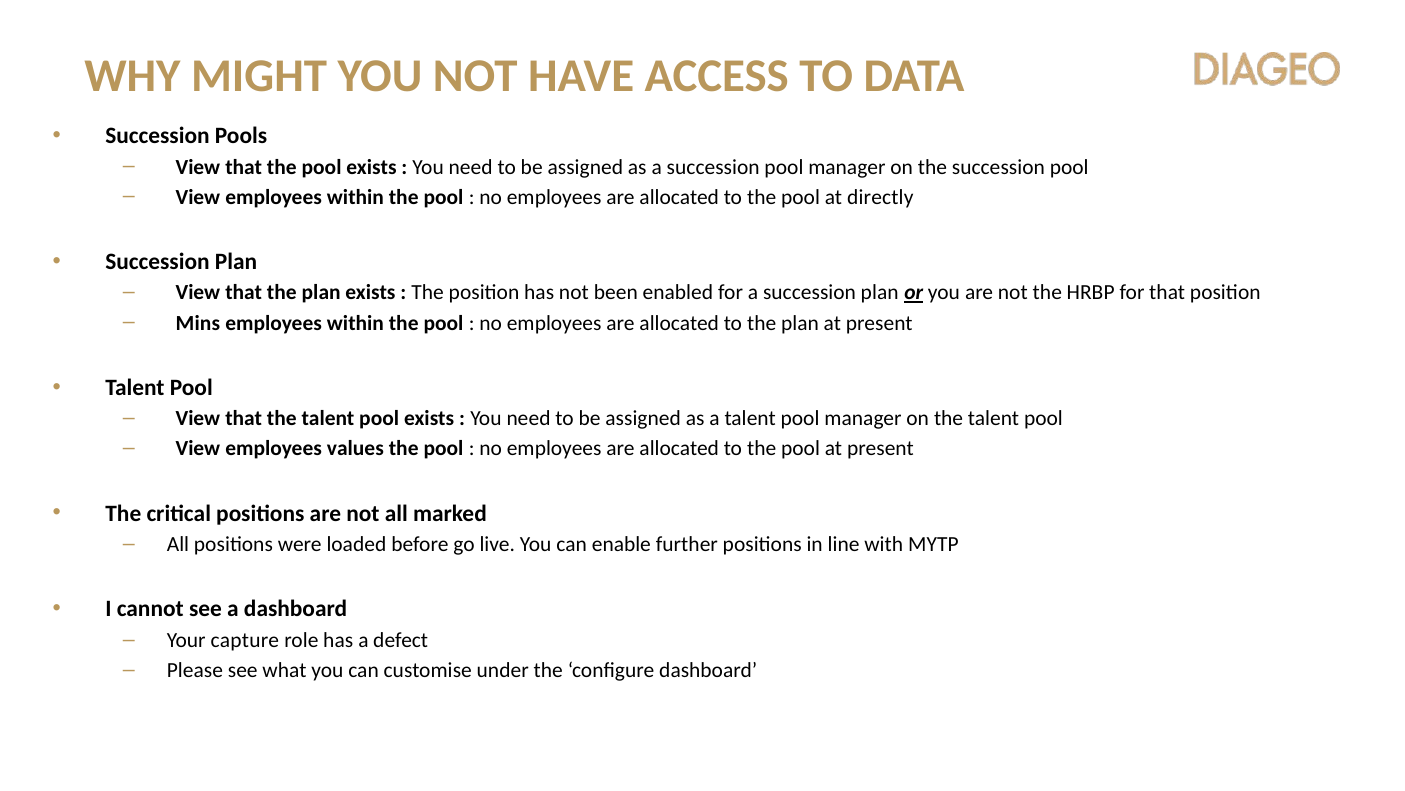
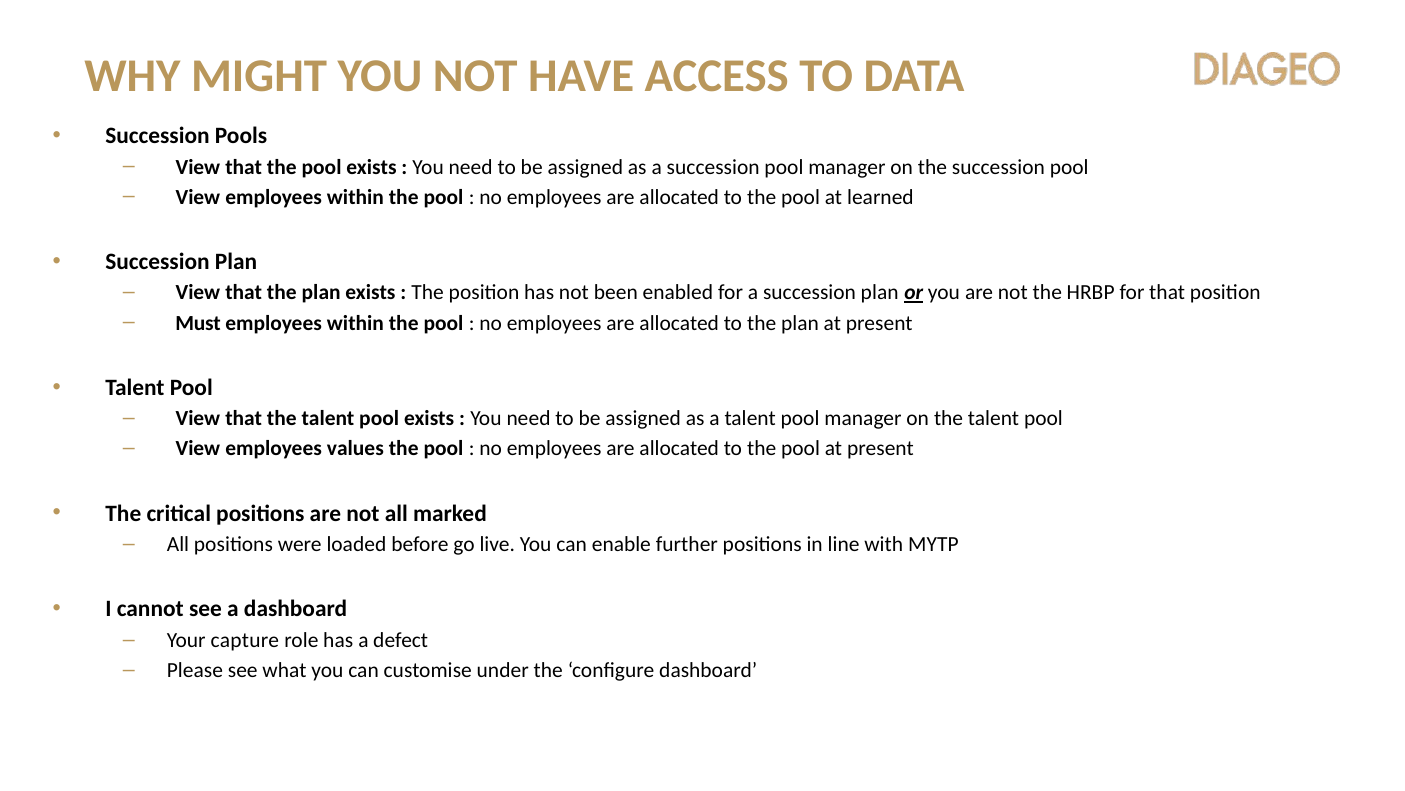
directly: directly -> learned
Mins: Mins -> Must
